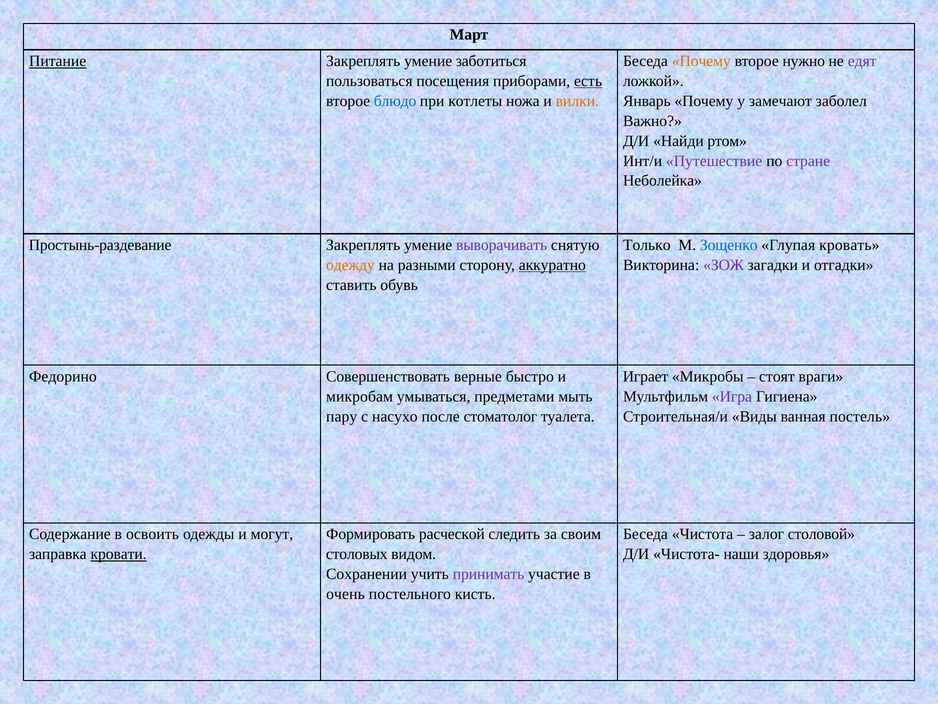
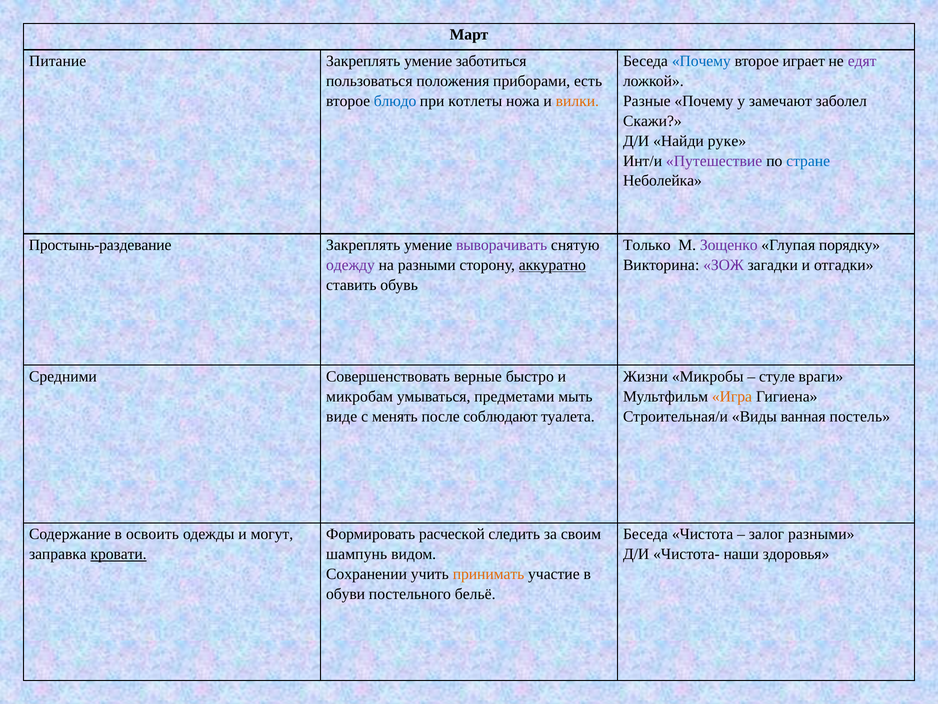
Питание underline: present -> none
Почему at (701, 61) colour: orange -> blue
нужно: нужно -> играет
посещения: посещения -> положения
есть underline: present -> none
Январь: Январь -> Разные
Важно: Важно -> Скажи
ртом: ртом -> руке
стране colour: purple -> blue
Зощенко colour: blue -> purple
кровать: кровать -> порядку
одежду colour: orange -> purple
Федорино: Федорино -> Средними
Играет: Играет -> Жизни
стоят: стоят -> стуле
Игра colour: purple -> orange
пару: пару -> виде
насухо: насухо -> менять
стоматолог: стоматолог -> соблюдают
залог столовой: столовой -> разными
столовых: столовых -> шампунь
принимать colour: purple -> orange
очень: очень -> обуви
кисть: кисть -> бельё
